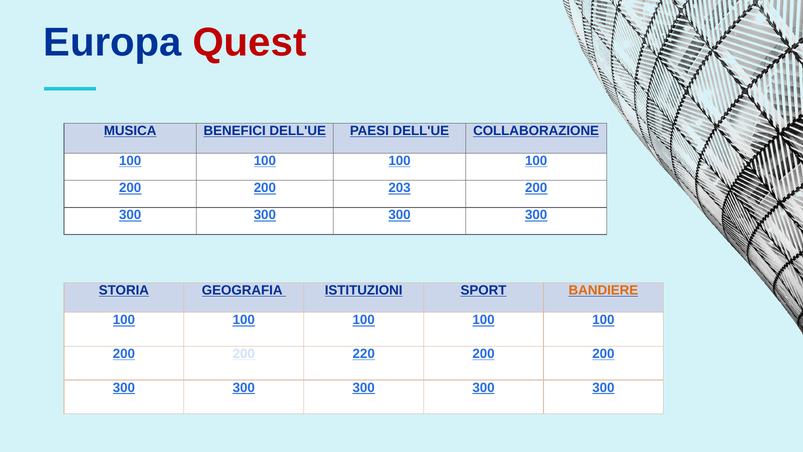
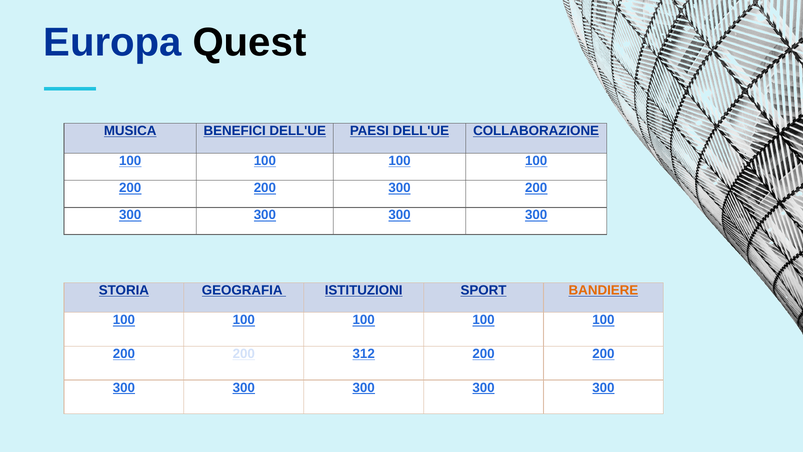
Quest colour: red -> black
203 at (400, 188): 203 -> 300
220: 220 -> 312
